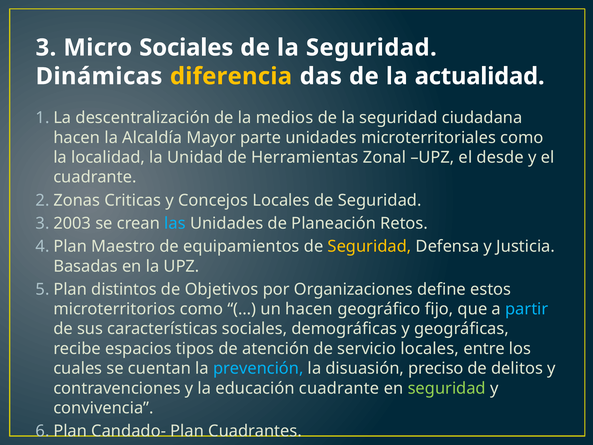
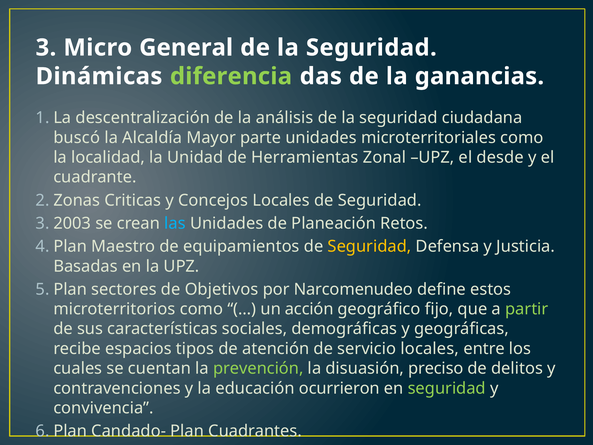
Micro Sociales: Sociales -> General
diferencia colour: yellow -> light green
actualidad: actualidad -> ganancias
medios: medios -> análisis
hacen at (77, 138): hacen -> buscó
distintos: distintos -> sectores
Organizaciones: Organizaciones -> Narcomenudeo
un hacen: hacen -> acción
partir colour: light blue -> light green
prevención colour: light blue -> light green
educación cuadrante: cuadrante -> ocurrieron
